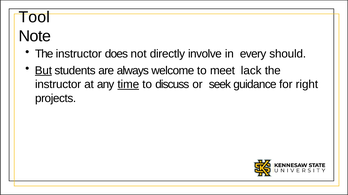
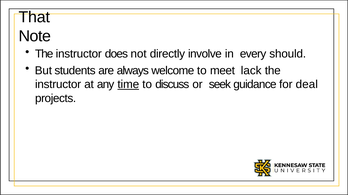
Tool: Tool -> That
But underline: present -> none
right: right -> deal
